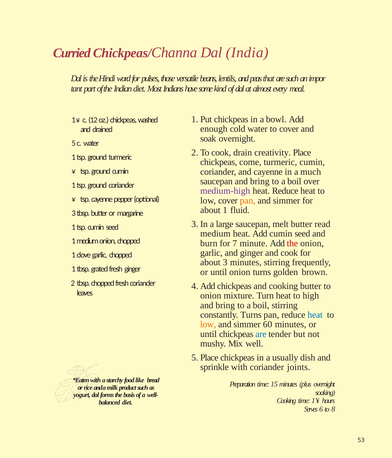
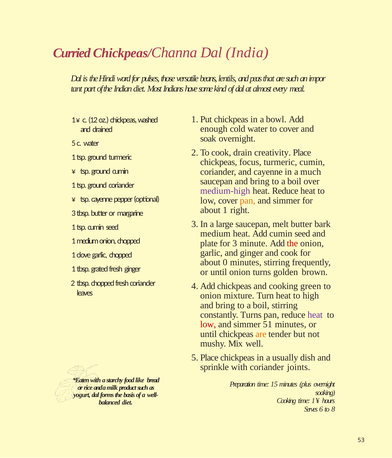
come: come -> focus
fluid: fluid -> right
read: read -> bark
burn: burn -> plate
for 7: 7 -> 3
about 3: 3 -> 0
cooking butter: butter -> green
heat at (315, 315) colour: blue -> purple
low at (208, 325) colour: orange -> red
60: 60 -> 51
are at (261, 335) colour: blue -> orange
